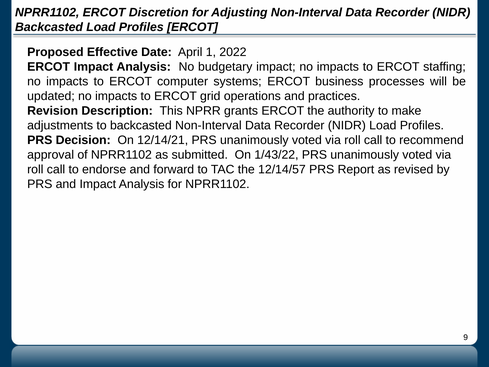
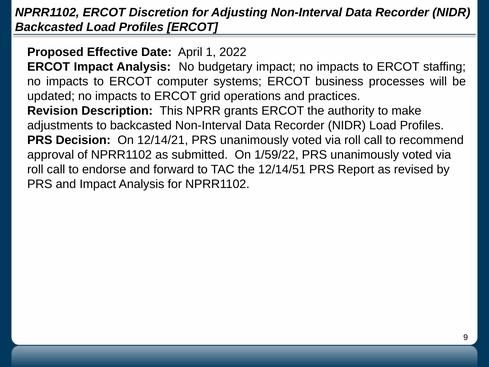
1/43/22: 1/43/22 -> 1/59/22
12/14/57: 12/14/57 -> 12/14/51
